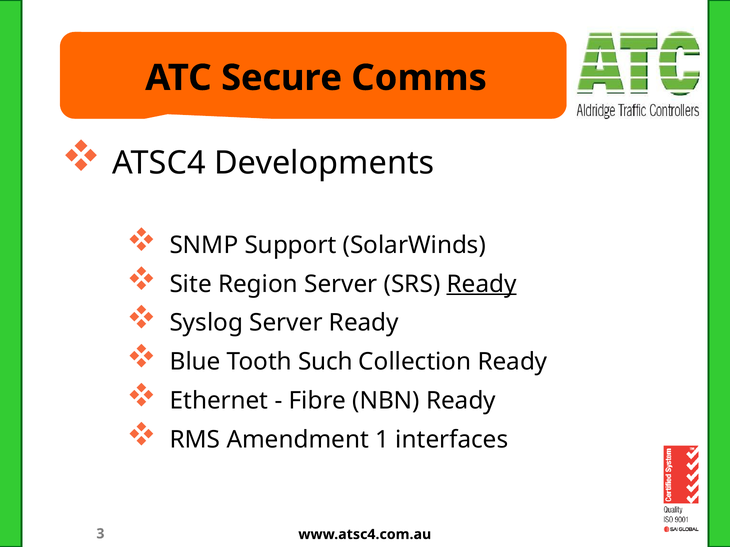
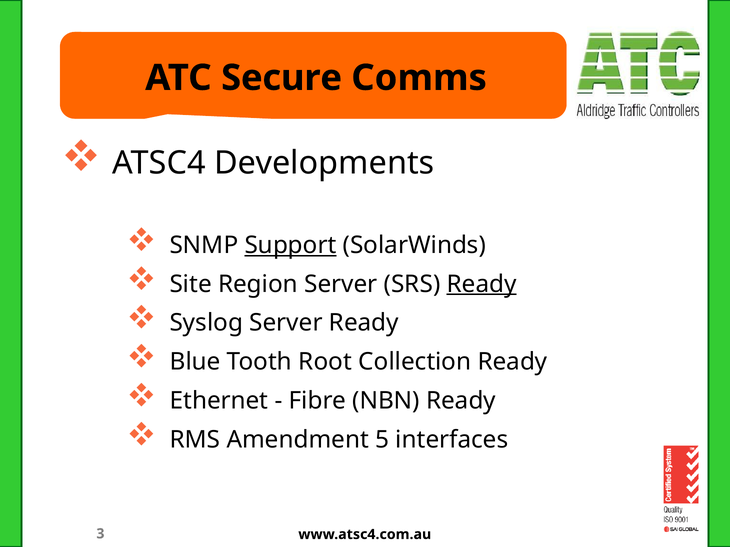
Support underline: none -> present
Such: Such -> Root
1: 1 -> 5
